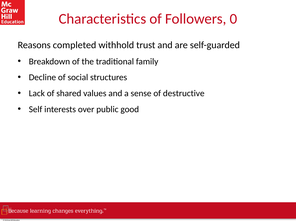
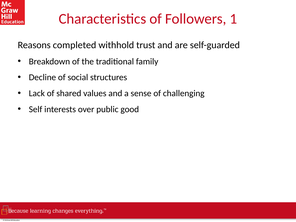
0: 0 -> 1
destructive: destructive -> challenging
